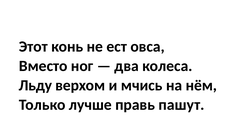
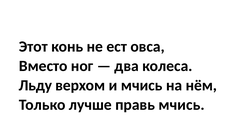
правь пашут: пашут -> мчись
